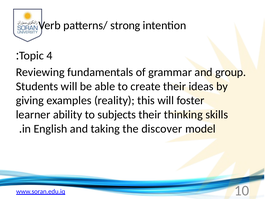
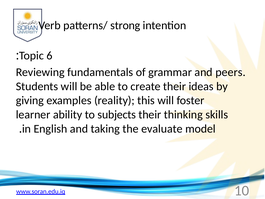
4: 4 -> 6
group: group -> peers
discover: discover -> evaluate
